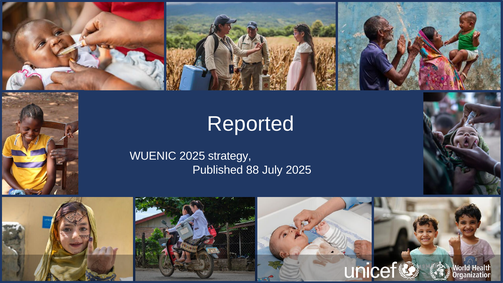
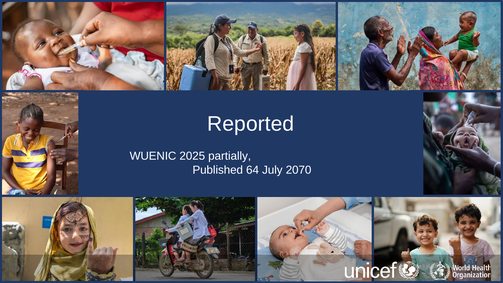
strategy: strategy -> partially
88: 88 -> 64
July 2025: 2025 -> 2070
